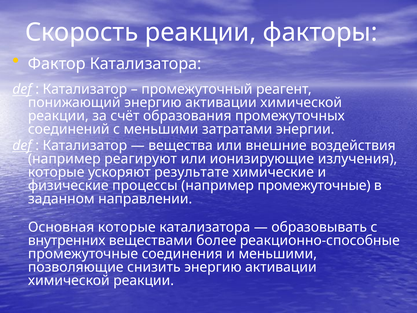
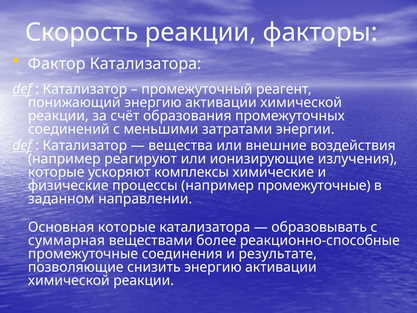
результате: результате -> комплексы
внутренних: внутренних -> суммарная
и меньшими: меньшими -> результате
